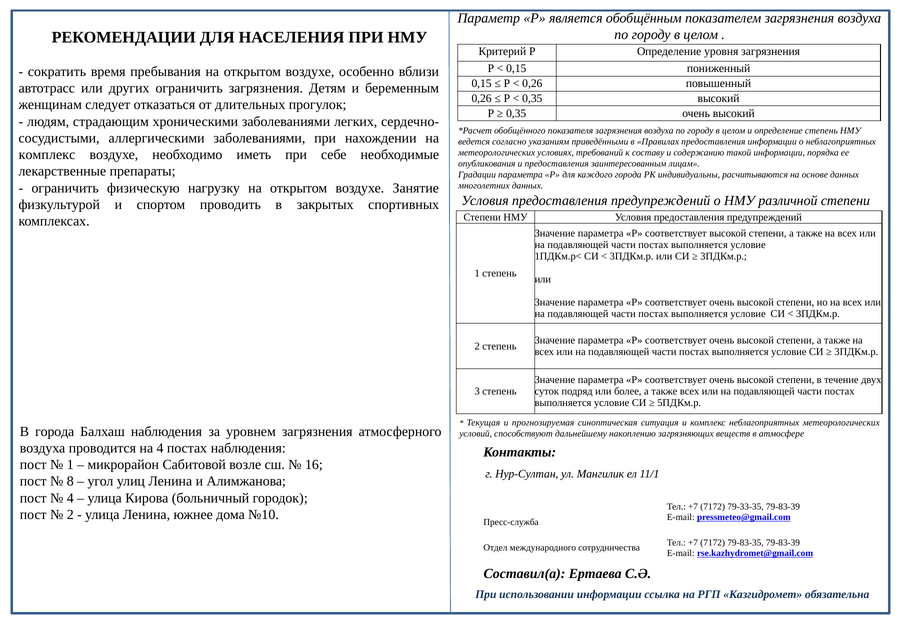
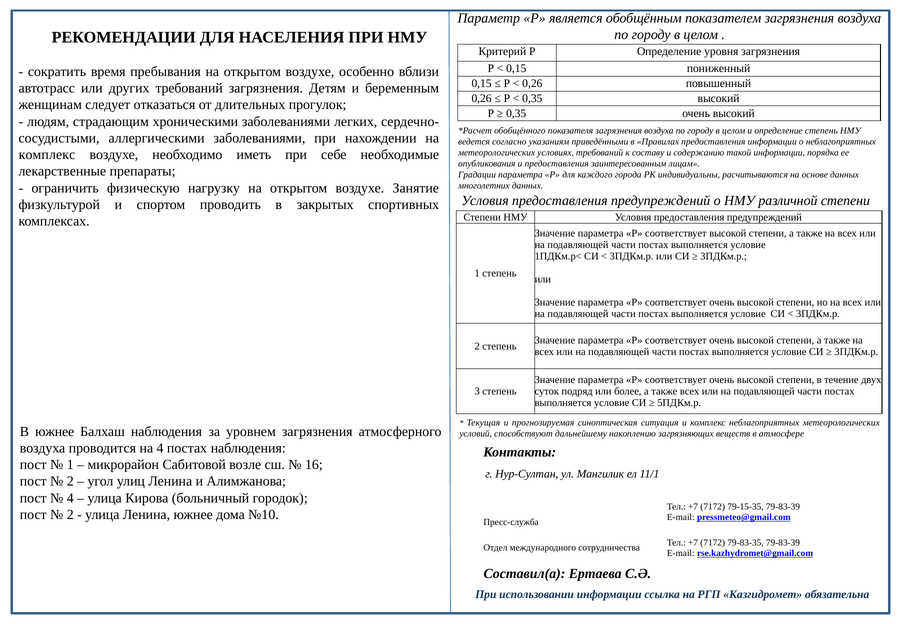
других ограничить: ограничить -> требований
В города: города -> южнее
8 at (70, 481): 8 -> 2
79-33-35: 79-33-35 -> 79-15-35
